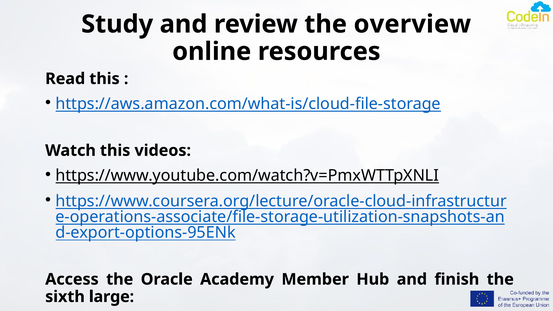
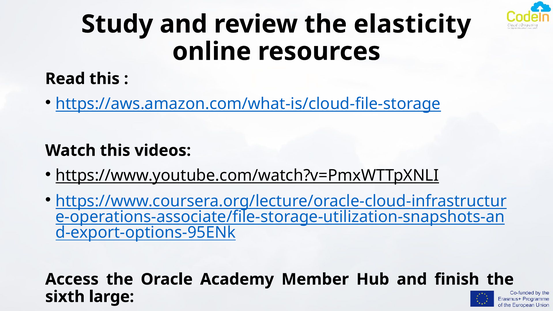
overview: overview -> elasticity
